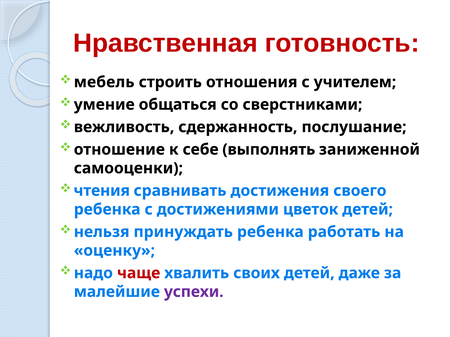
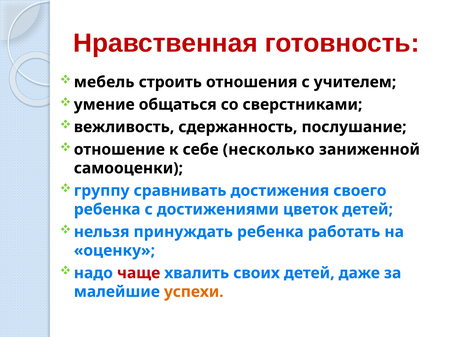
выполнять: выполнять -> несколько
чтения: чтения -> группу
успехи colour: purple -> orange
